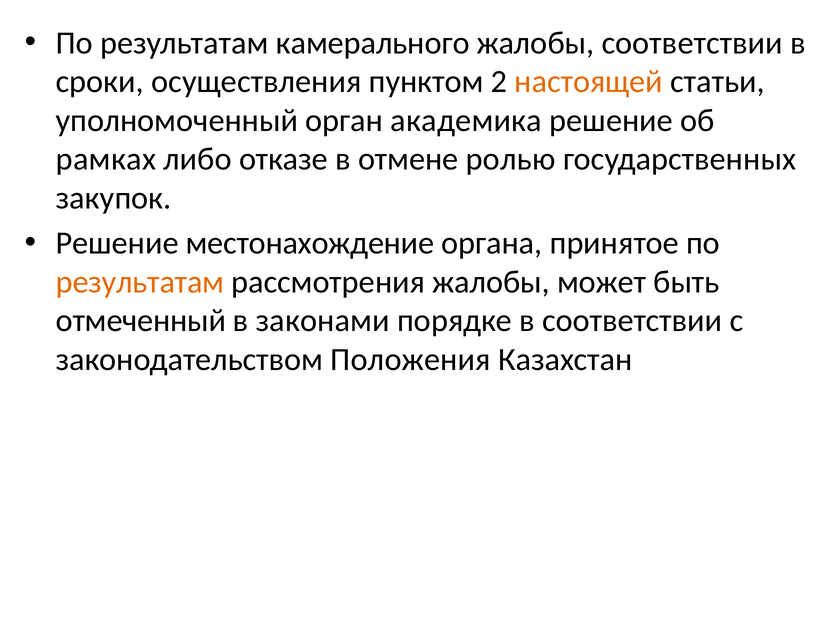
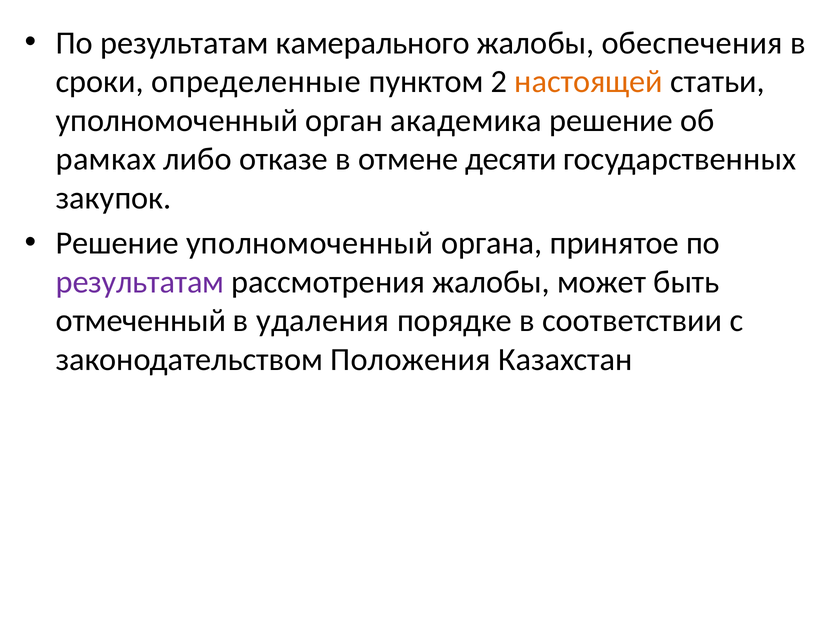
жалобы соответствии: соответствии -> обеспечения
осуществления: осуществления -> определенные
ролью: ролью -> десяти
Решение местонахождение: местонахождение -> уполномоченный
результатам at (140, 282) colour: orange -> purple
законами: законами -> удаления
